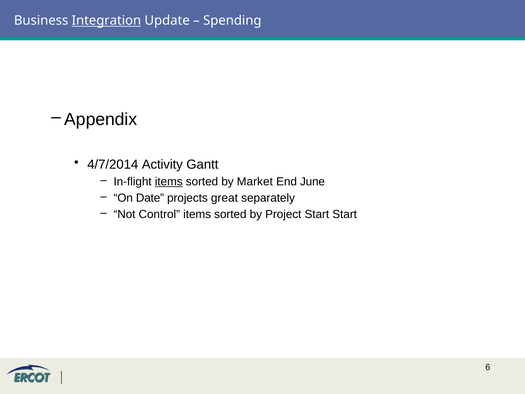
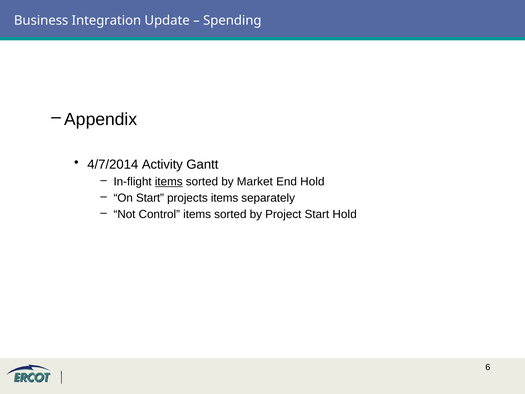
Integration underline: present -> none
End June: June -> Hold
On Date: Date -> Start
projects great: great -> items
Start Start: Start -> Hold
